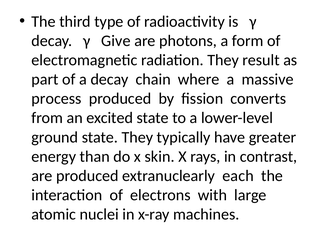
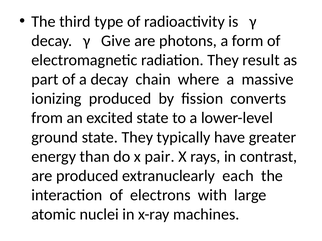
process: process -> ionizing
skin: skin -> pair
